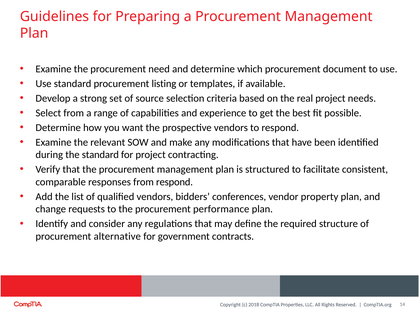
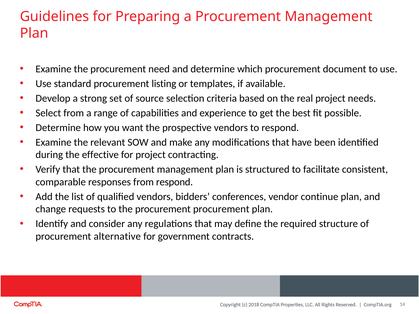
the standard: standard -> effective
property: property -> continue
procurement performance: performance -> procurement
